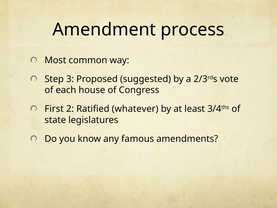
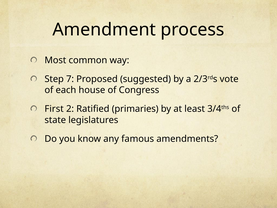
3: 3 -> 7
whatever: whatever -> primaries
